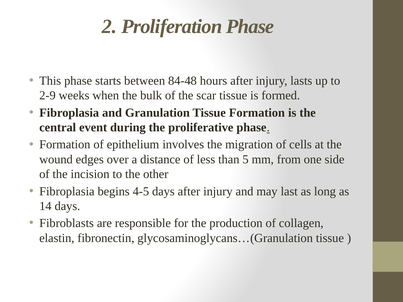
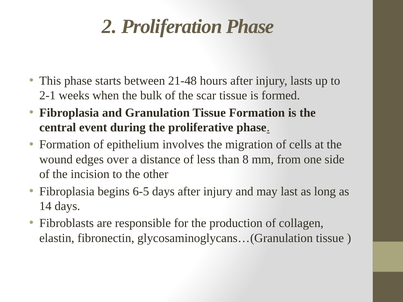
84-48: 84-48 -> 21-48
2-9: 2-9 -> 2-1
5: 5 -> 8
4-5: 4-5 -> 6-5
